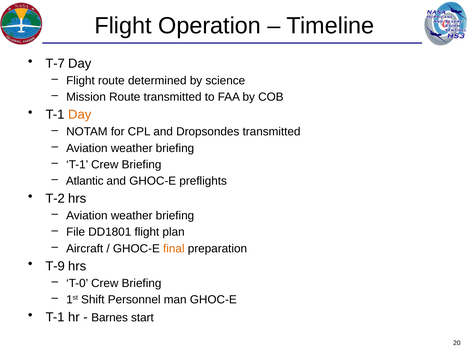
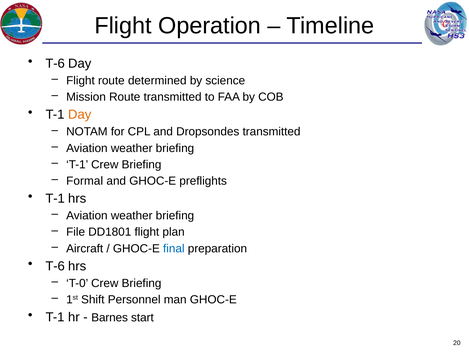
T-7 at (55, 63): T-7 -> T-6
Atlantic: Atlantic -> Formal
T-2 at (55, 198): T-2 -> T-1
final colour: orange -> blue
T-9 at (55, 266): T-9 -> T-6
